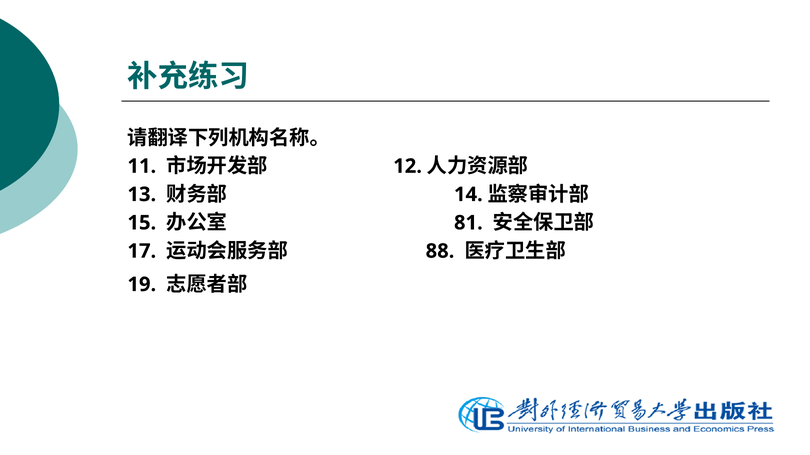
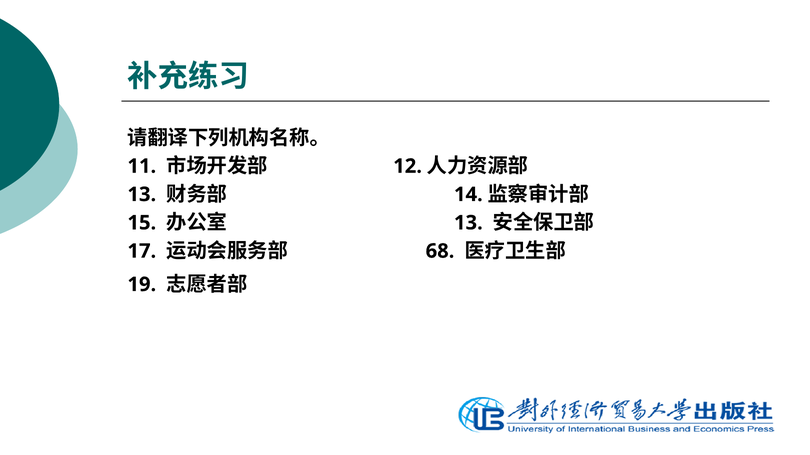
81 at (468, 223): 81 -> 13
88: 88 -> 68
